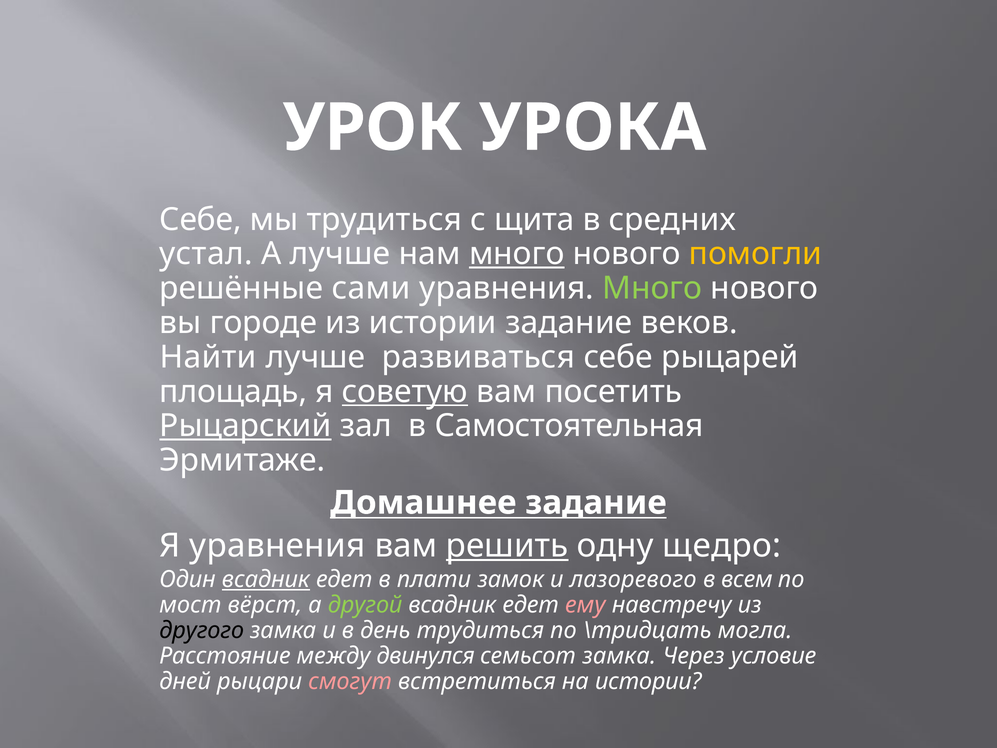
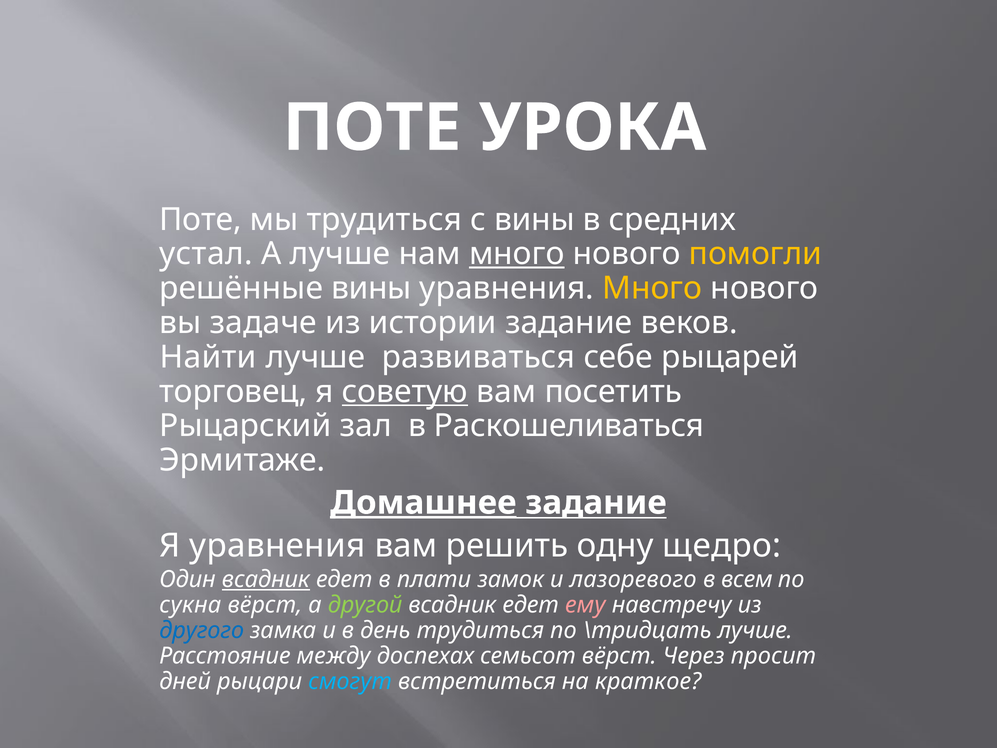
УРОК at (372, 128): УРОК -> ПОТЕ
Себе at (200, 220): Себе -> Поте
с щита: щита -> вины
решённые сами: сами -> вины
Много at (652, 288) colour: light green -> yellow
городе: городе -> задаче
площадь: площадь -> торговец
Рыцарский underline: present -> none
Самостоятельная: Самостоятельная -> Раскошеливаться
Домашнее underline: none -> present
решить underline: present -> none
мост: мост -> сукна
другого colour: black -> blue
\тридцать могла: могла -> лучше
двинулся: двинулся -> доспехах
семьсот замка: замка -> вёрст
условие: условие -> просит
смогут colour: pink -> light blue
на истории: истории -> краткое
